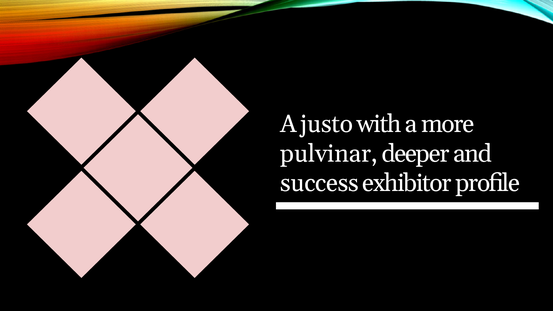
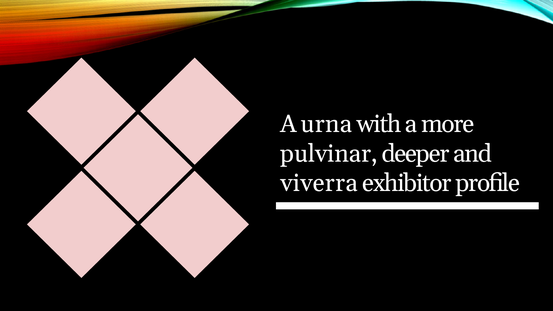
justo: justo -> urna
success: success -> viverra
